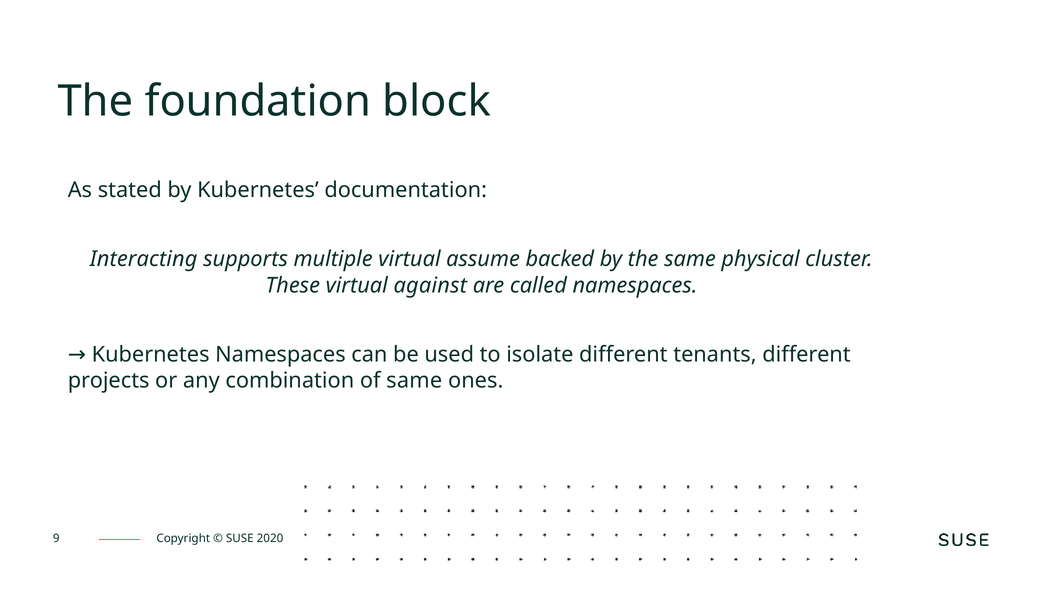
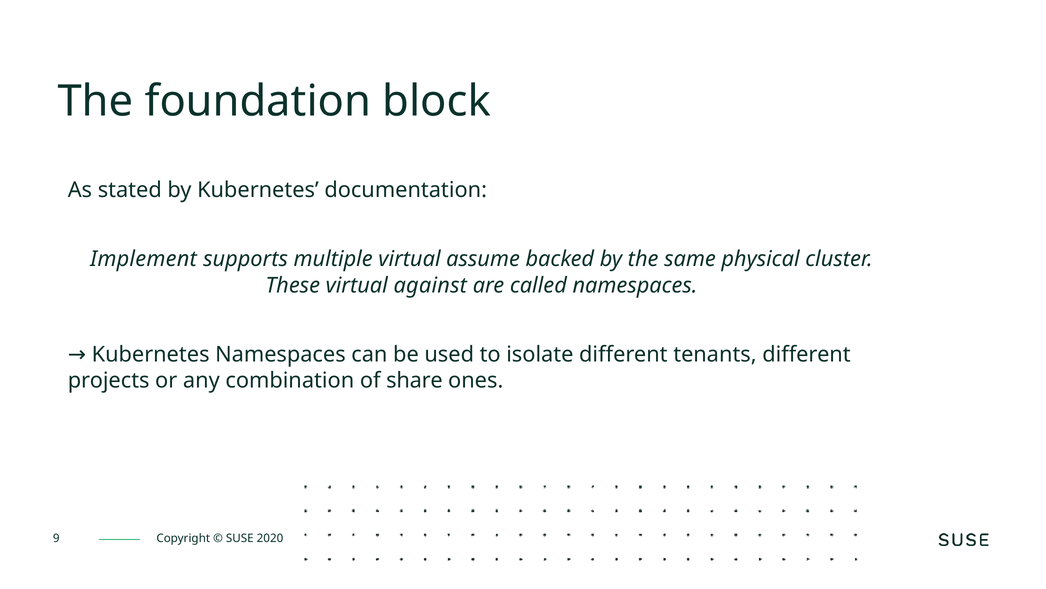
Interacting: Interacting -> Implement
of same: same -> share
